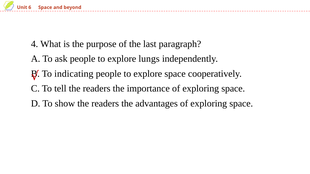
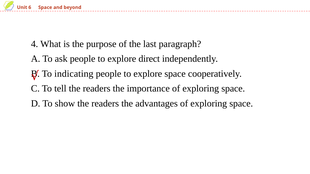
lungs: lungs -> direct
